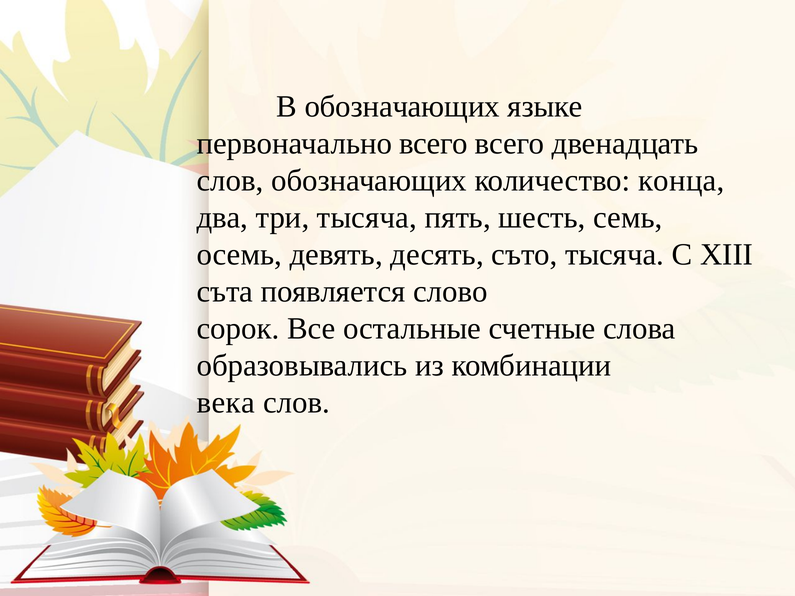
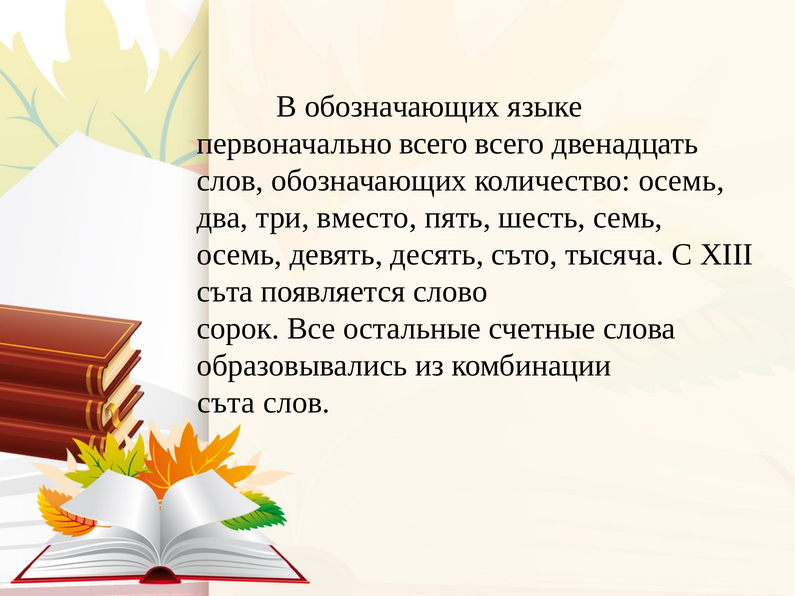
количество конца: конца -> осемь
три тысяча: тысяча -> вместо
века at (226, 403): века -> съта
